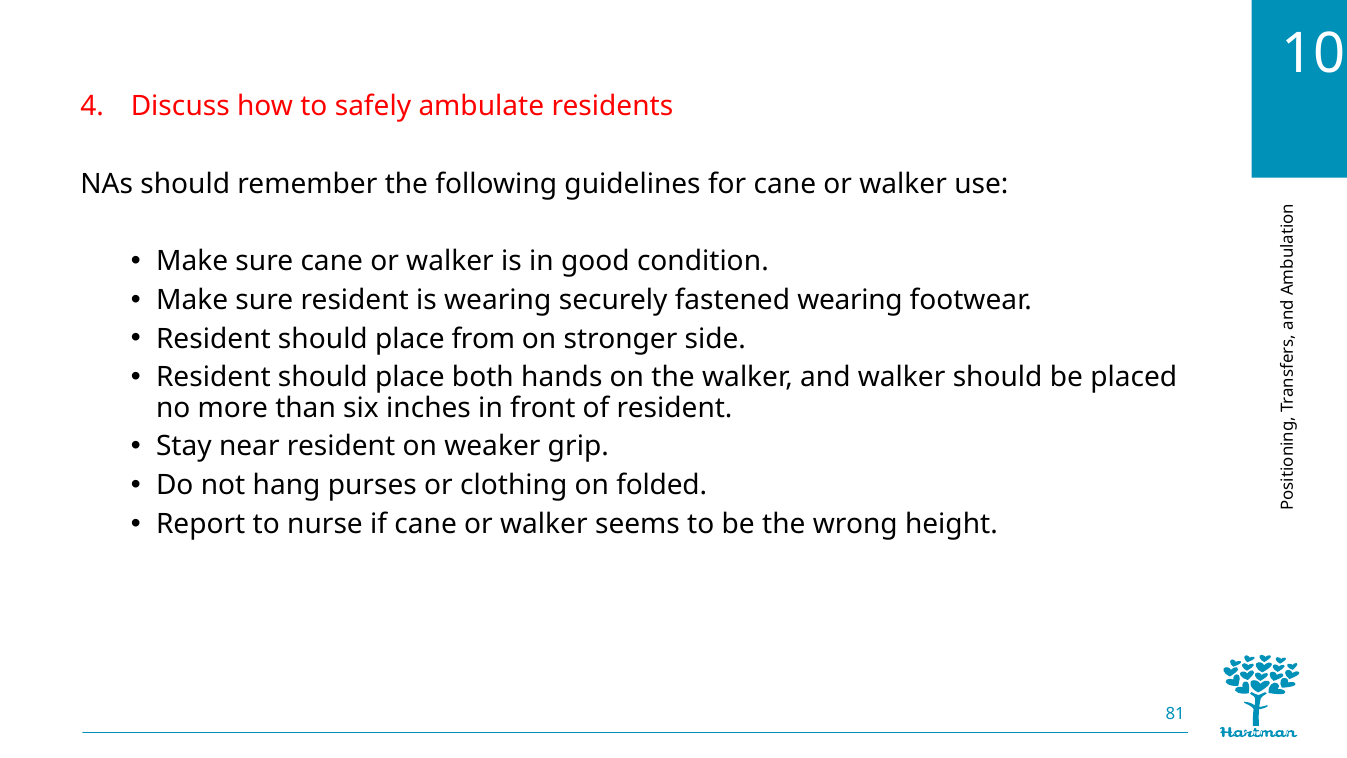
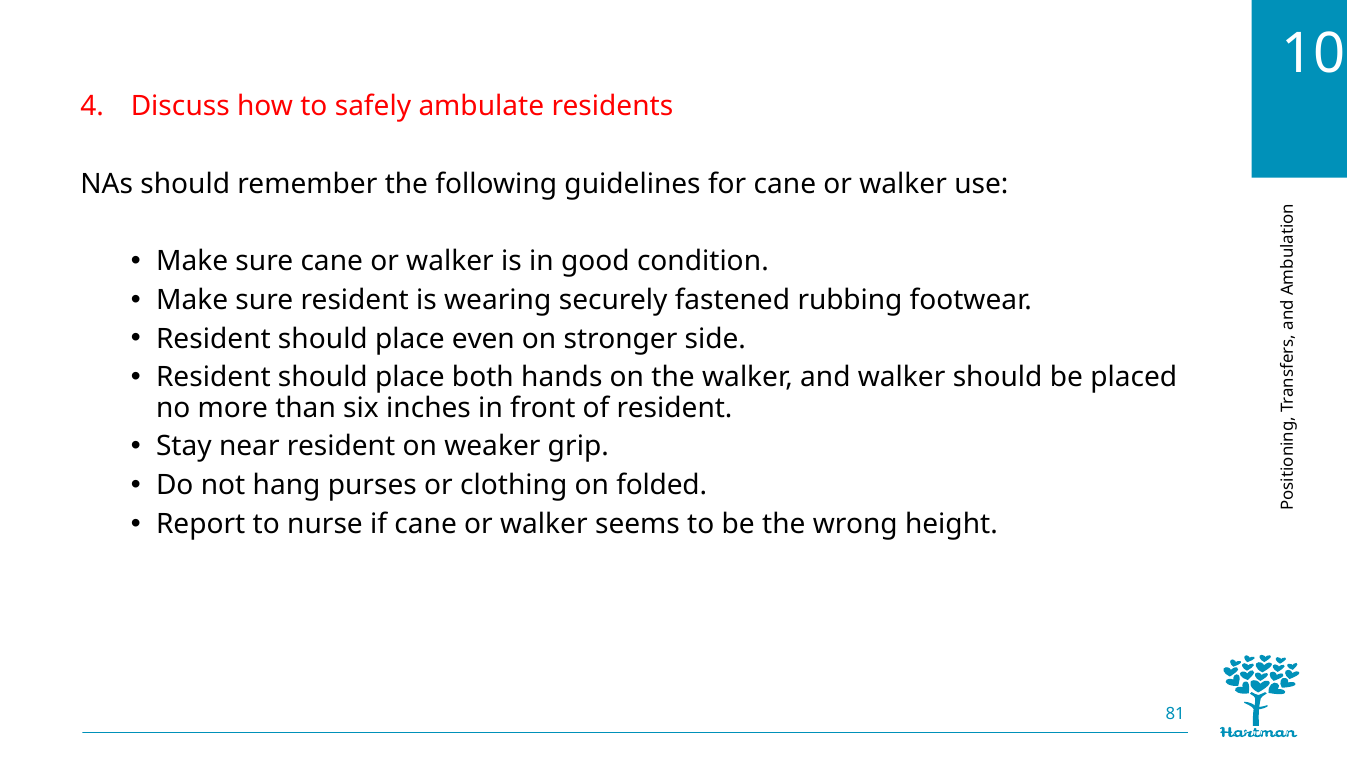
fastened wearing: wearing -> rubbing
from: from -> even
